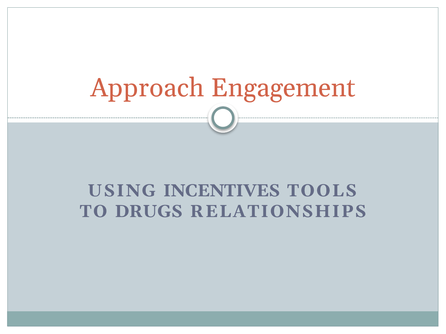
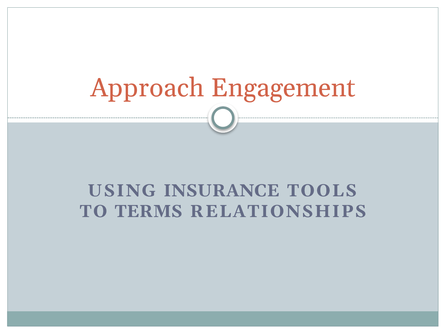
INCENTIVES: INCENTIVES -> INSURANCE
DRUGS: DRUGS -> TERMS
